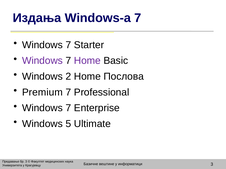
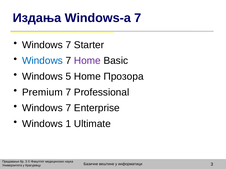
Windows at (42, 61) colour: purple -> blue
2: 2 -> 5
Послова: Послова -> Прозора
5: 5 -> 1
